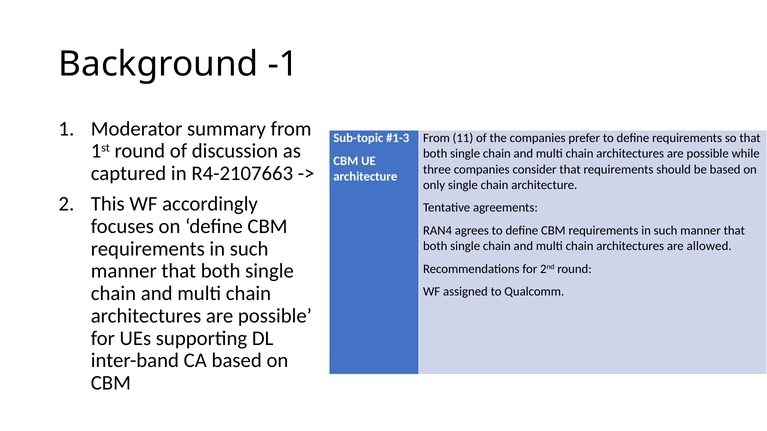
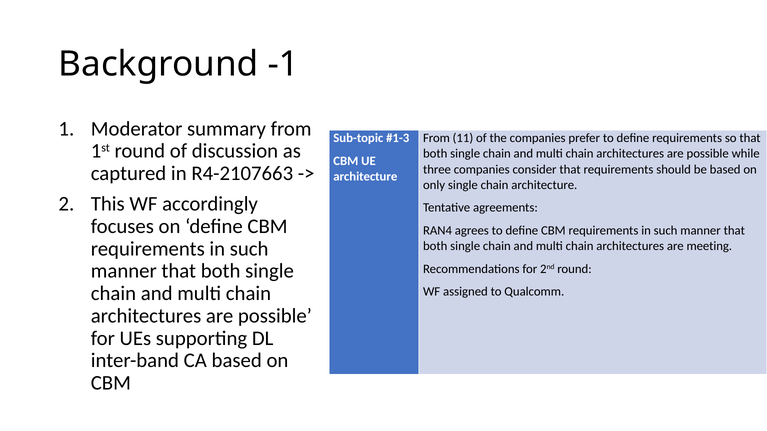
allowed: allowed -> meeting
